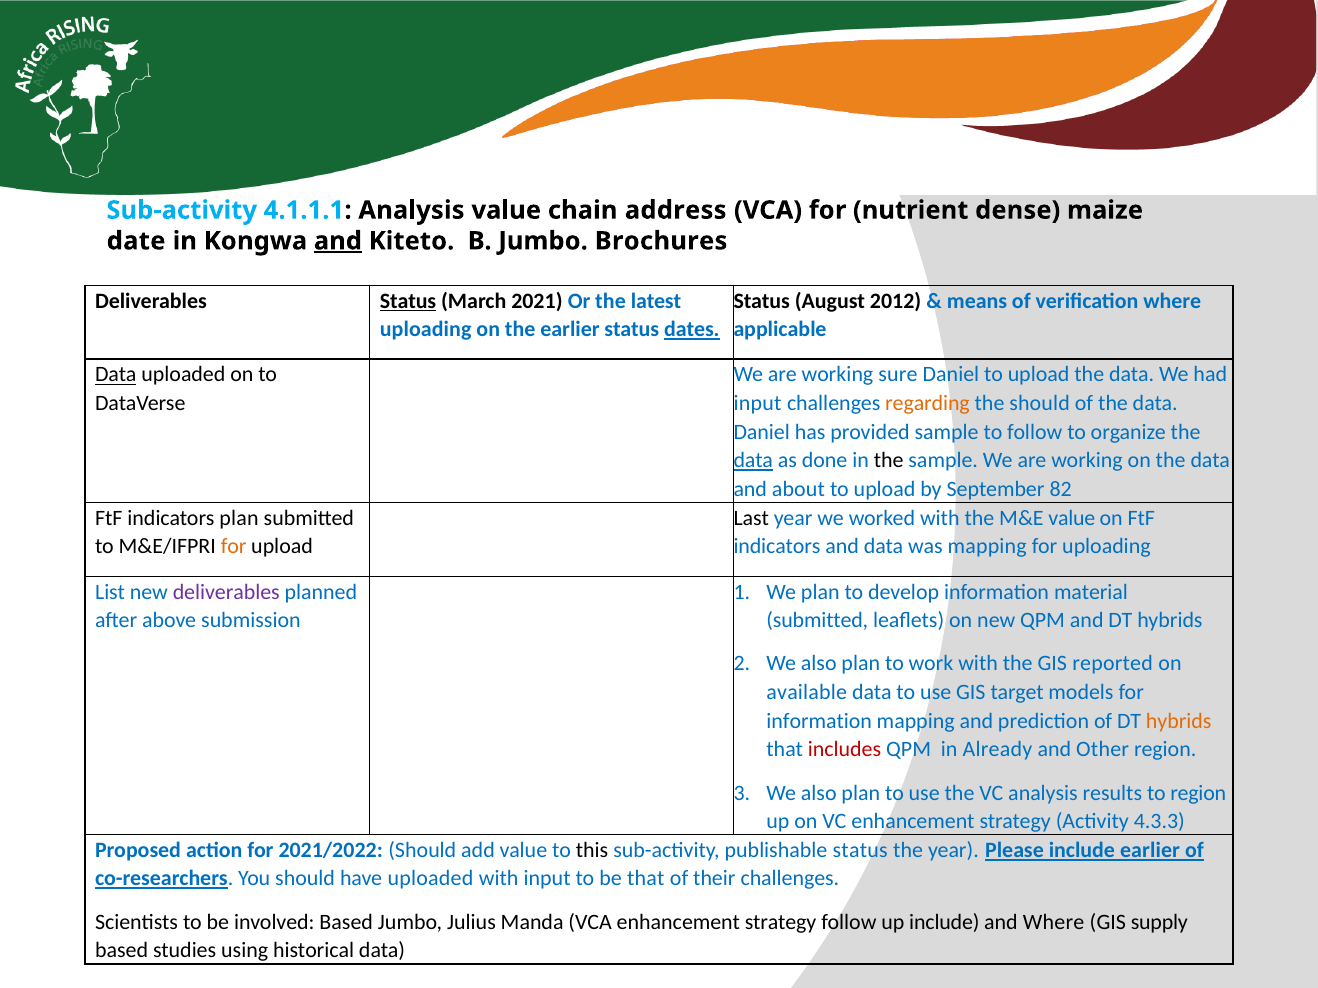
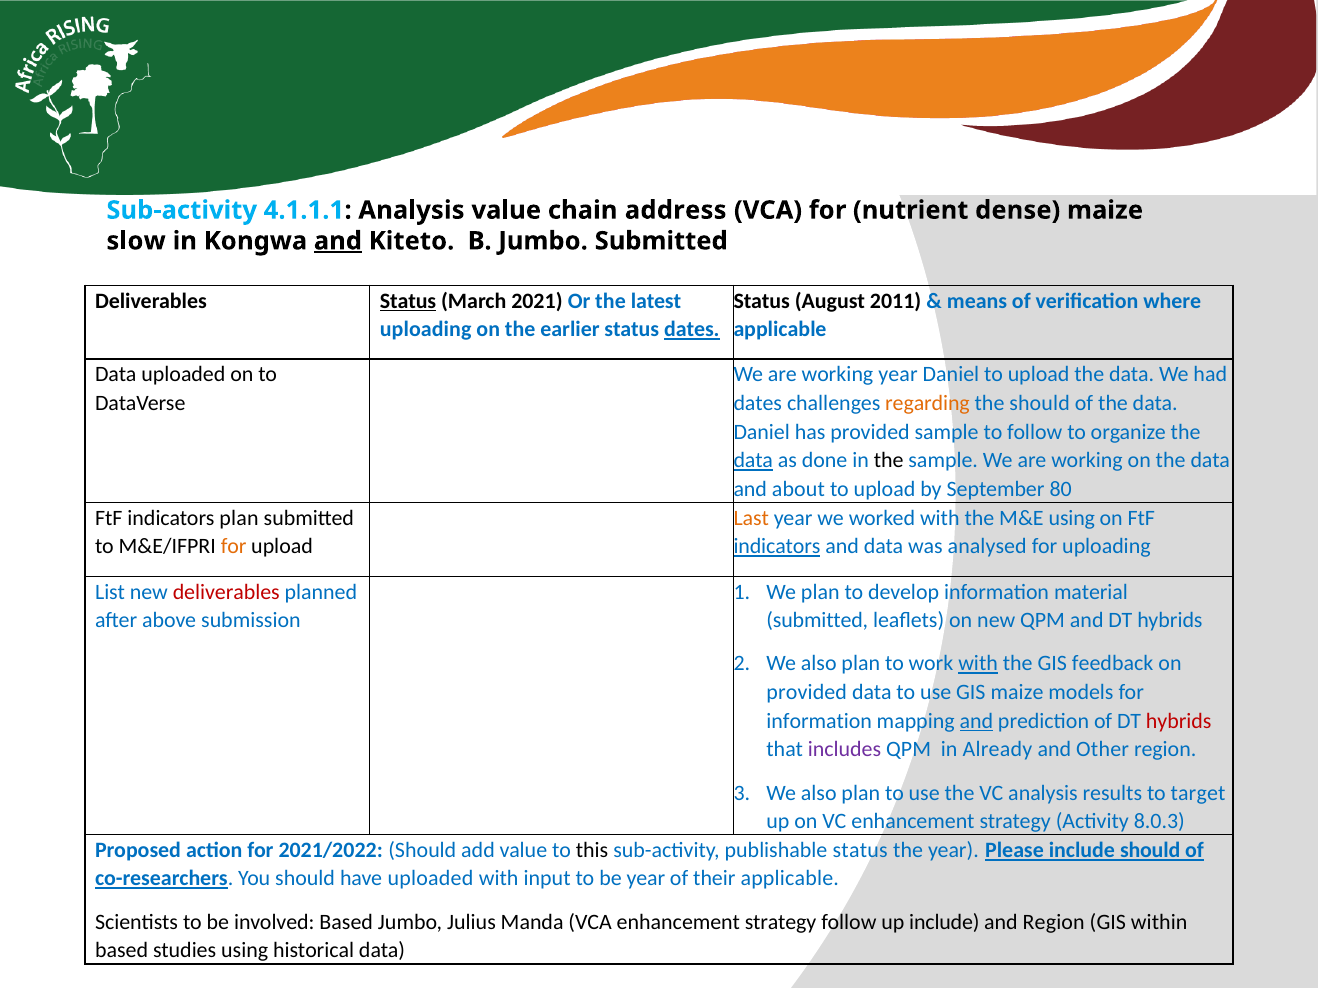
date: date -> slow
Jumbo Brochures: Brochures -> Submitted
2012: 2012 -> 2011
Data at (116, 375) underline: present -> none
working sure: sure -> year
input at (758, 404): input -> dates
82: 82 -> 80
Last colour: black -> orange
M&E value: value -> using
indicators at (777, 547) underline: none -> present
was mapping: mapping -> analysed
deliverables at (226, 592) colour: purple -> red
with at (978, 664) underline: none -> present
reported: reported -> feedback
available at (807, 693): available -> provided
GIS target: target -> maize
and at (976, 721) underline: none -> present
hybrids at (1179, 721) colour: orange -> red
includes colour: red -> purple
to region: region -> target
4.3.3: 4.3.3 -> 8.0.3
include earlier: earlier -> should
be that: that -> year
their challenges: challenges -> applicable
and Where: Where -> Region
supply: supply -> within
